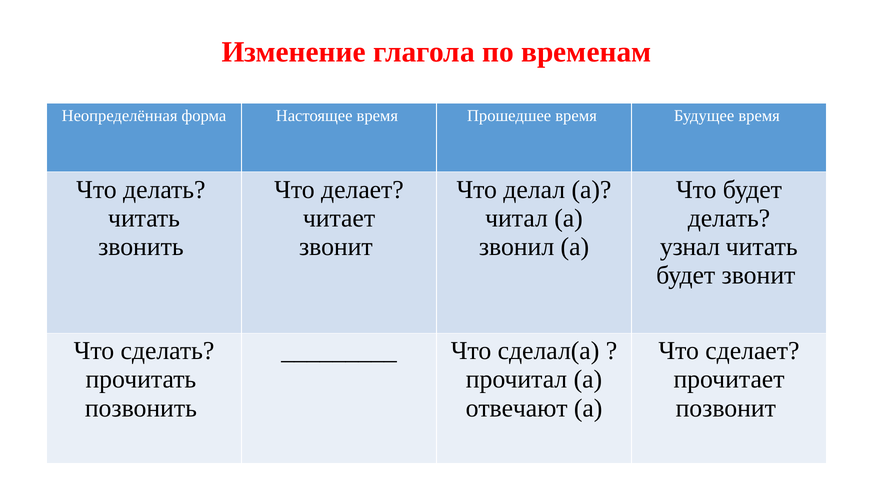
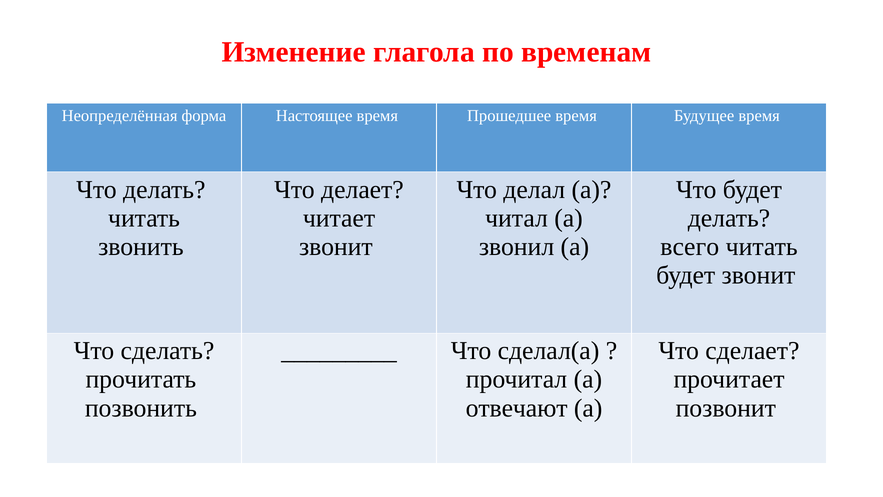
узнал: узнал -> всего
